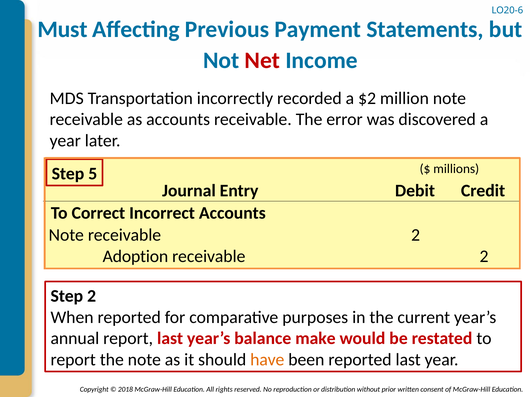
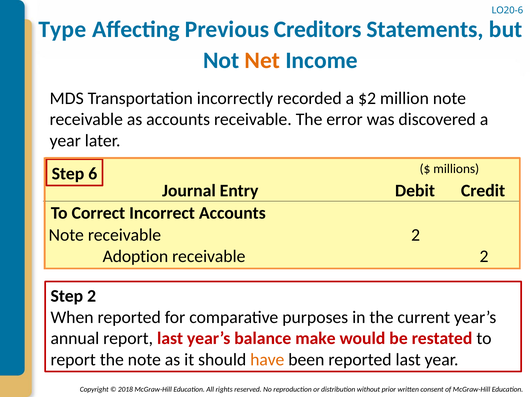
Must: Must -> Type
Payment: Payment -> Creditors
Net colour: red -> orange
5: 5 -> 6
